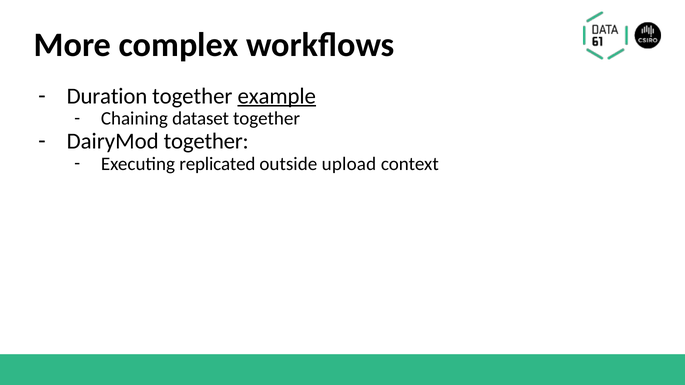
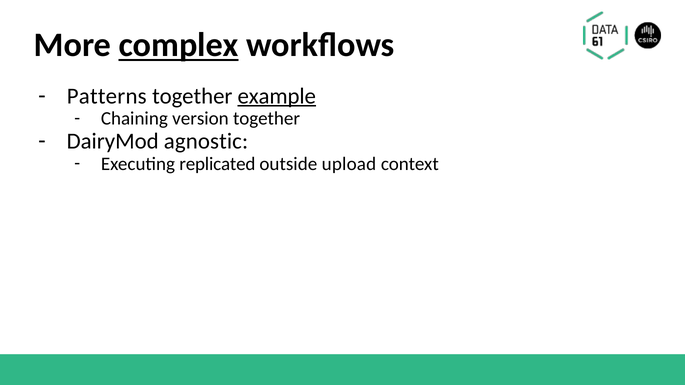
complex underline: none -> present
Duration: Duration -> Patterns
dataset: dataset -> version
DairyMod together: together -> agnostic
